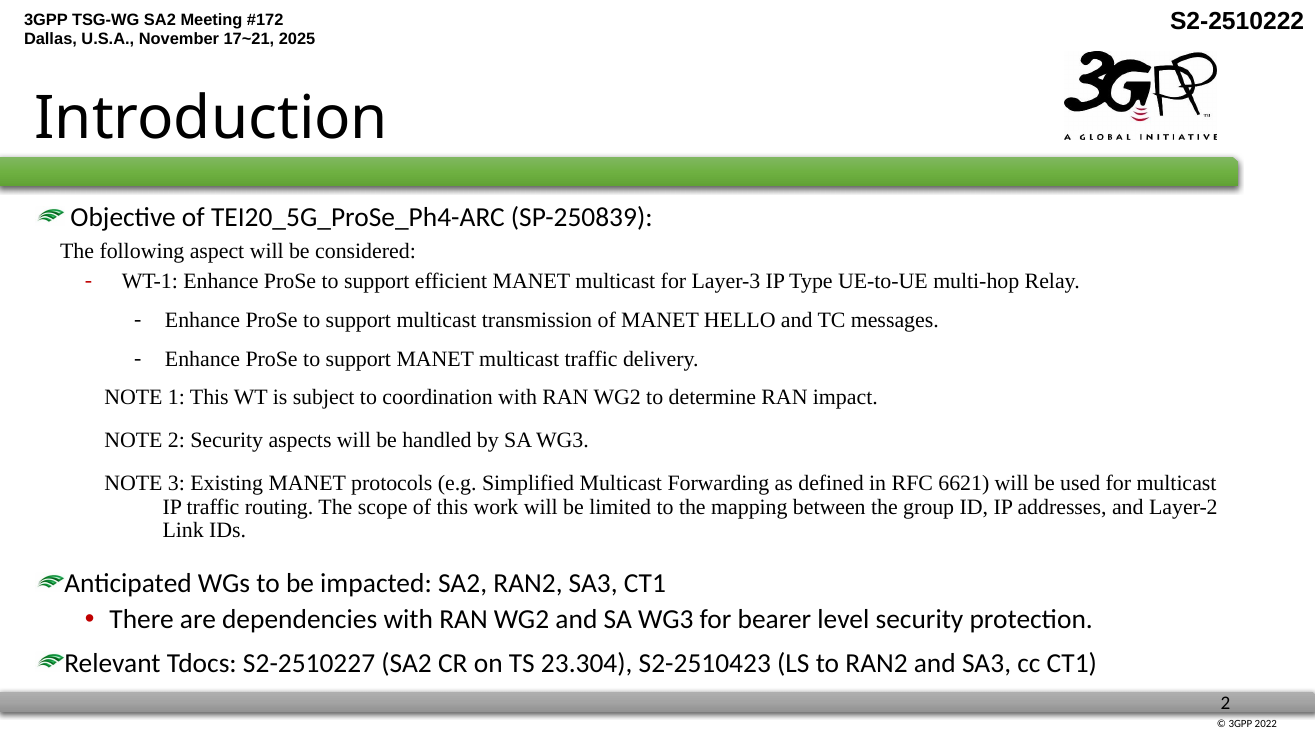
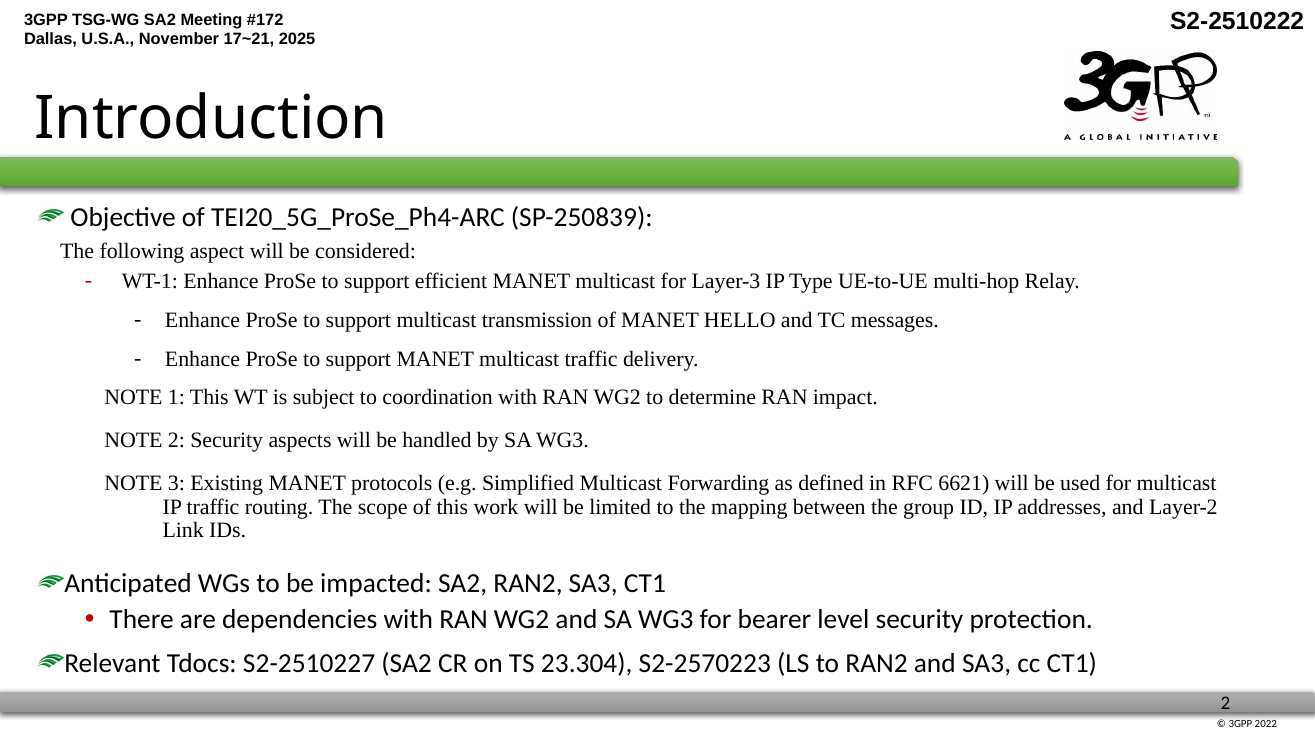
S2-2510423: S2-2510423 -> S2-2570223
